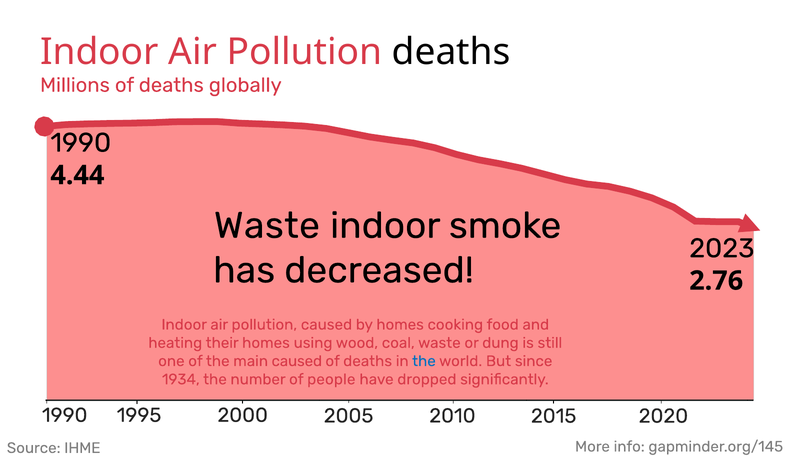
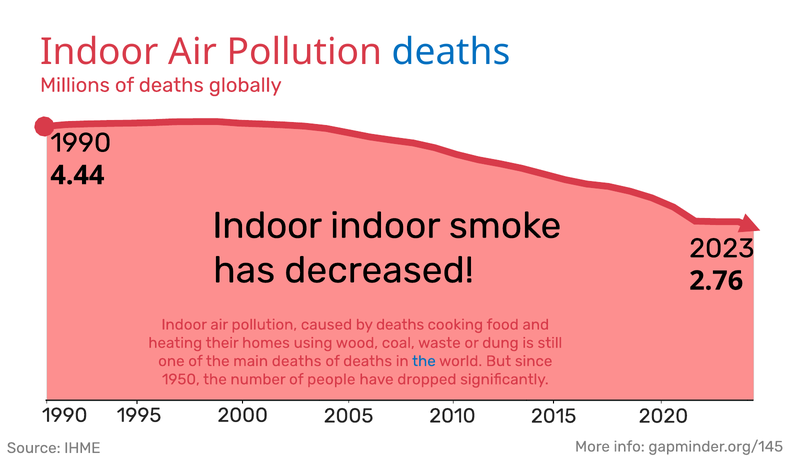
deaths at (451, 52) colour: black -> blue
Waste at (267, 226): Waste -> Indoor
by homes: homes -> deaths
main caused: caused -> deaths
1934: 1934 -> 1950
